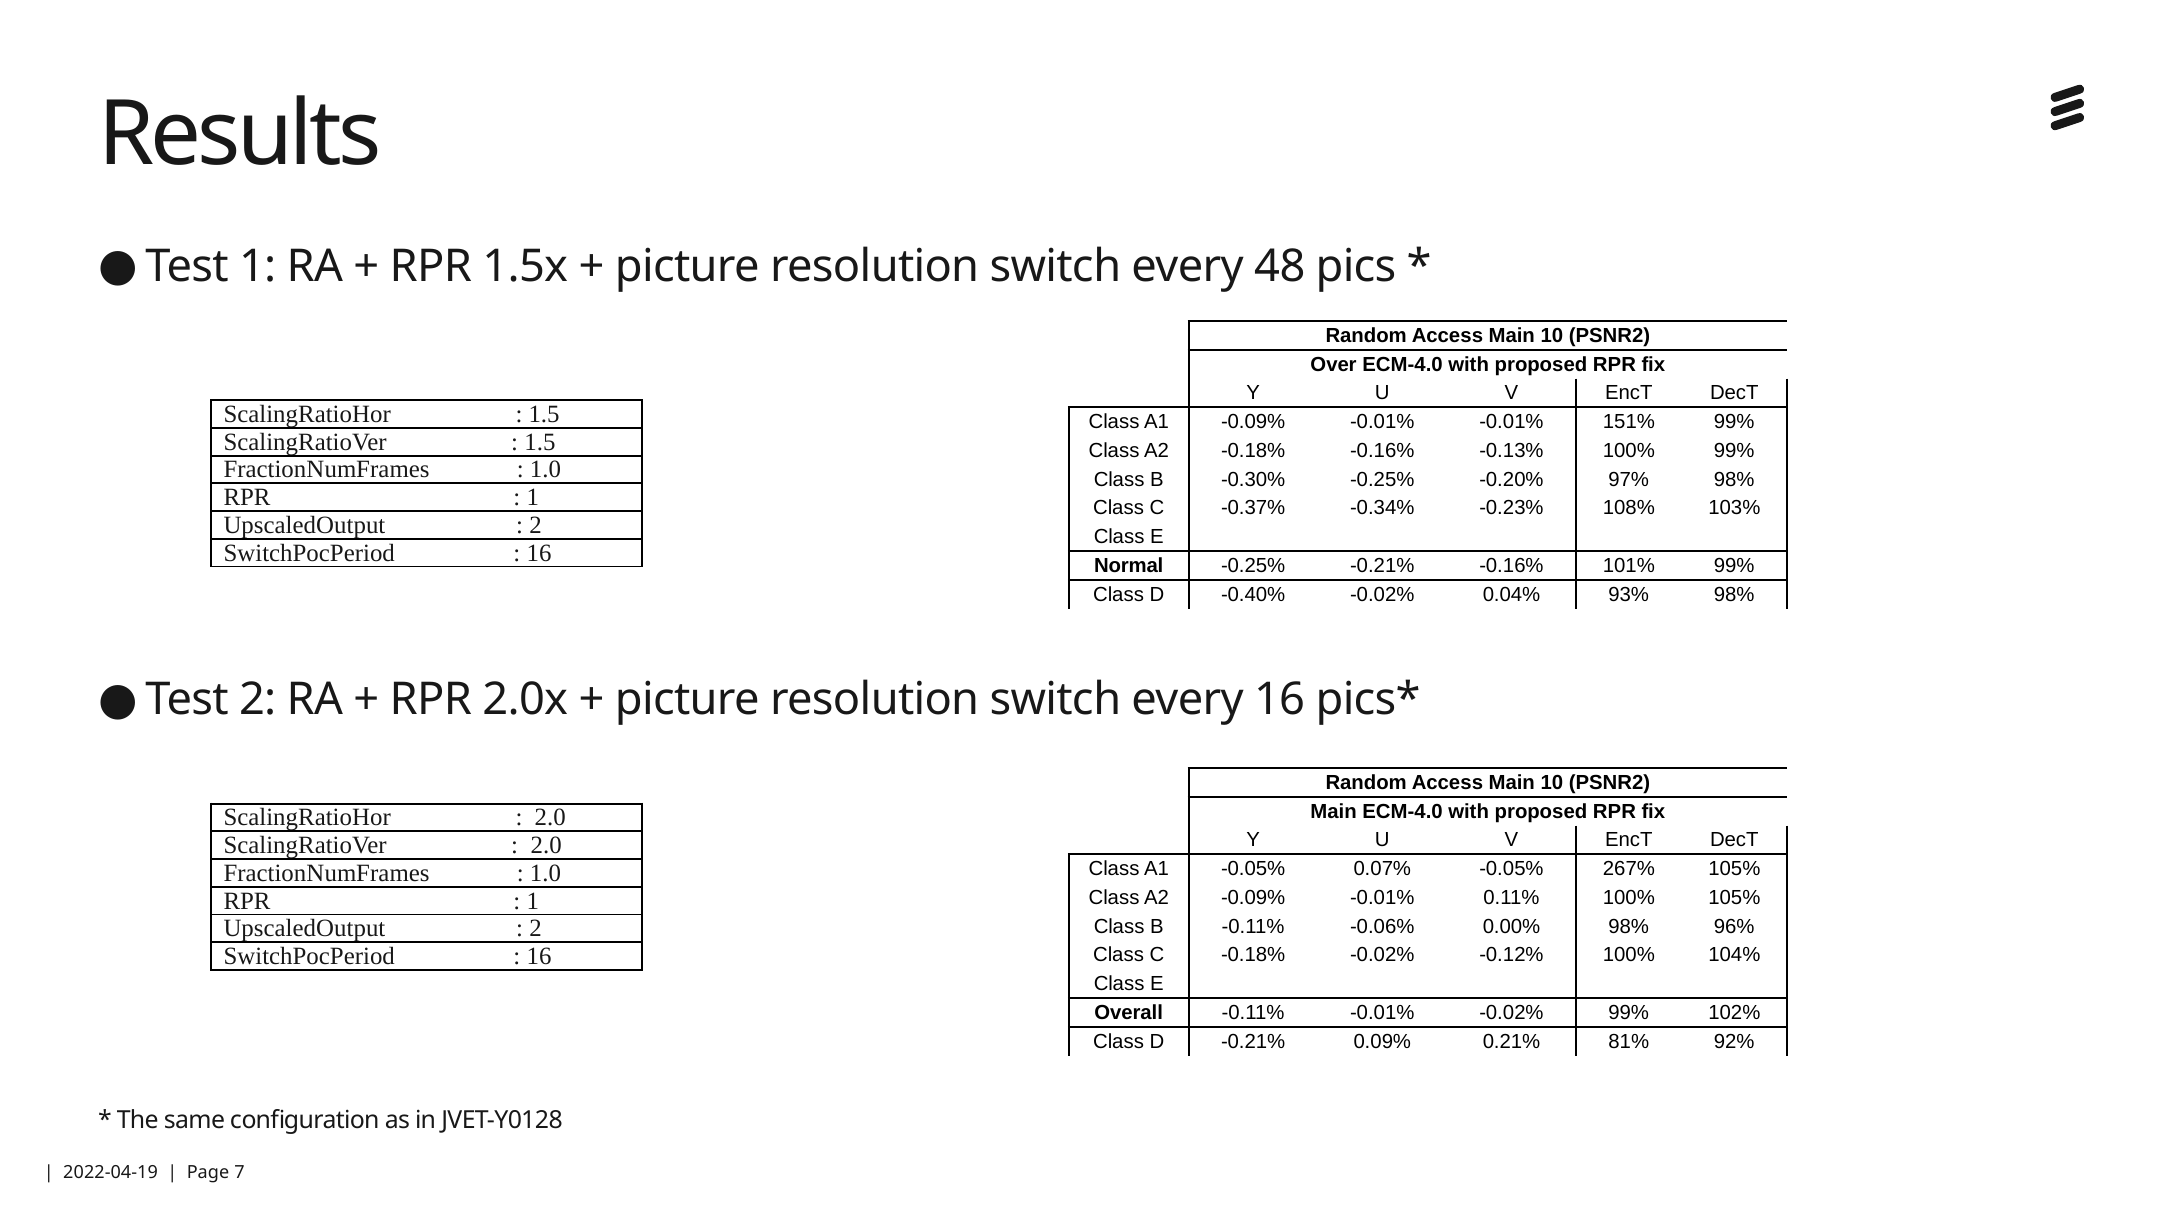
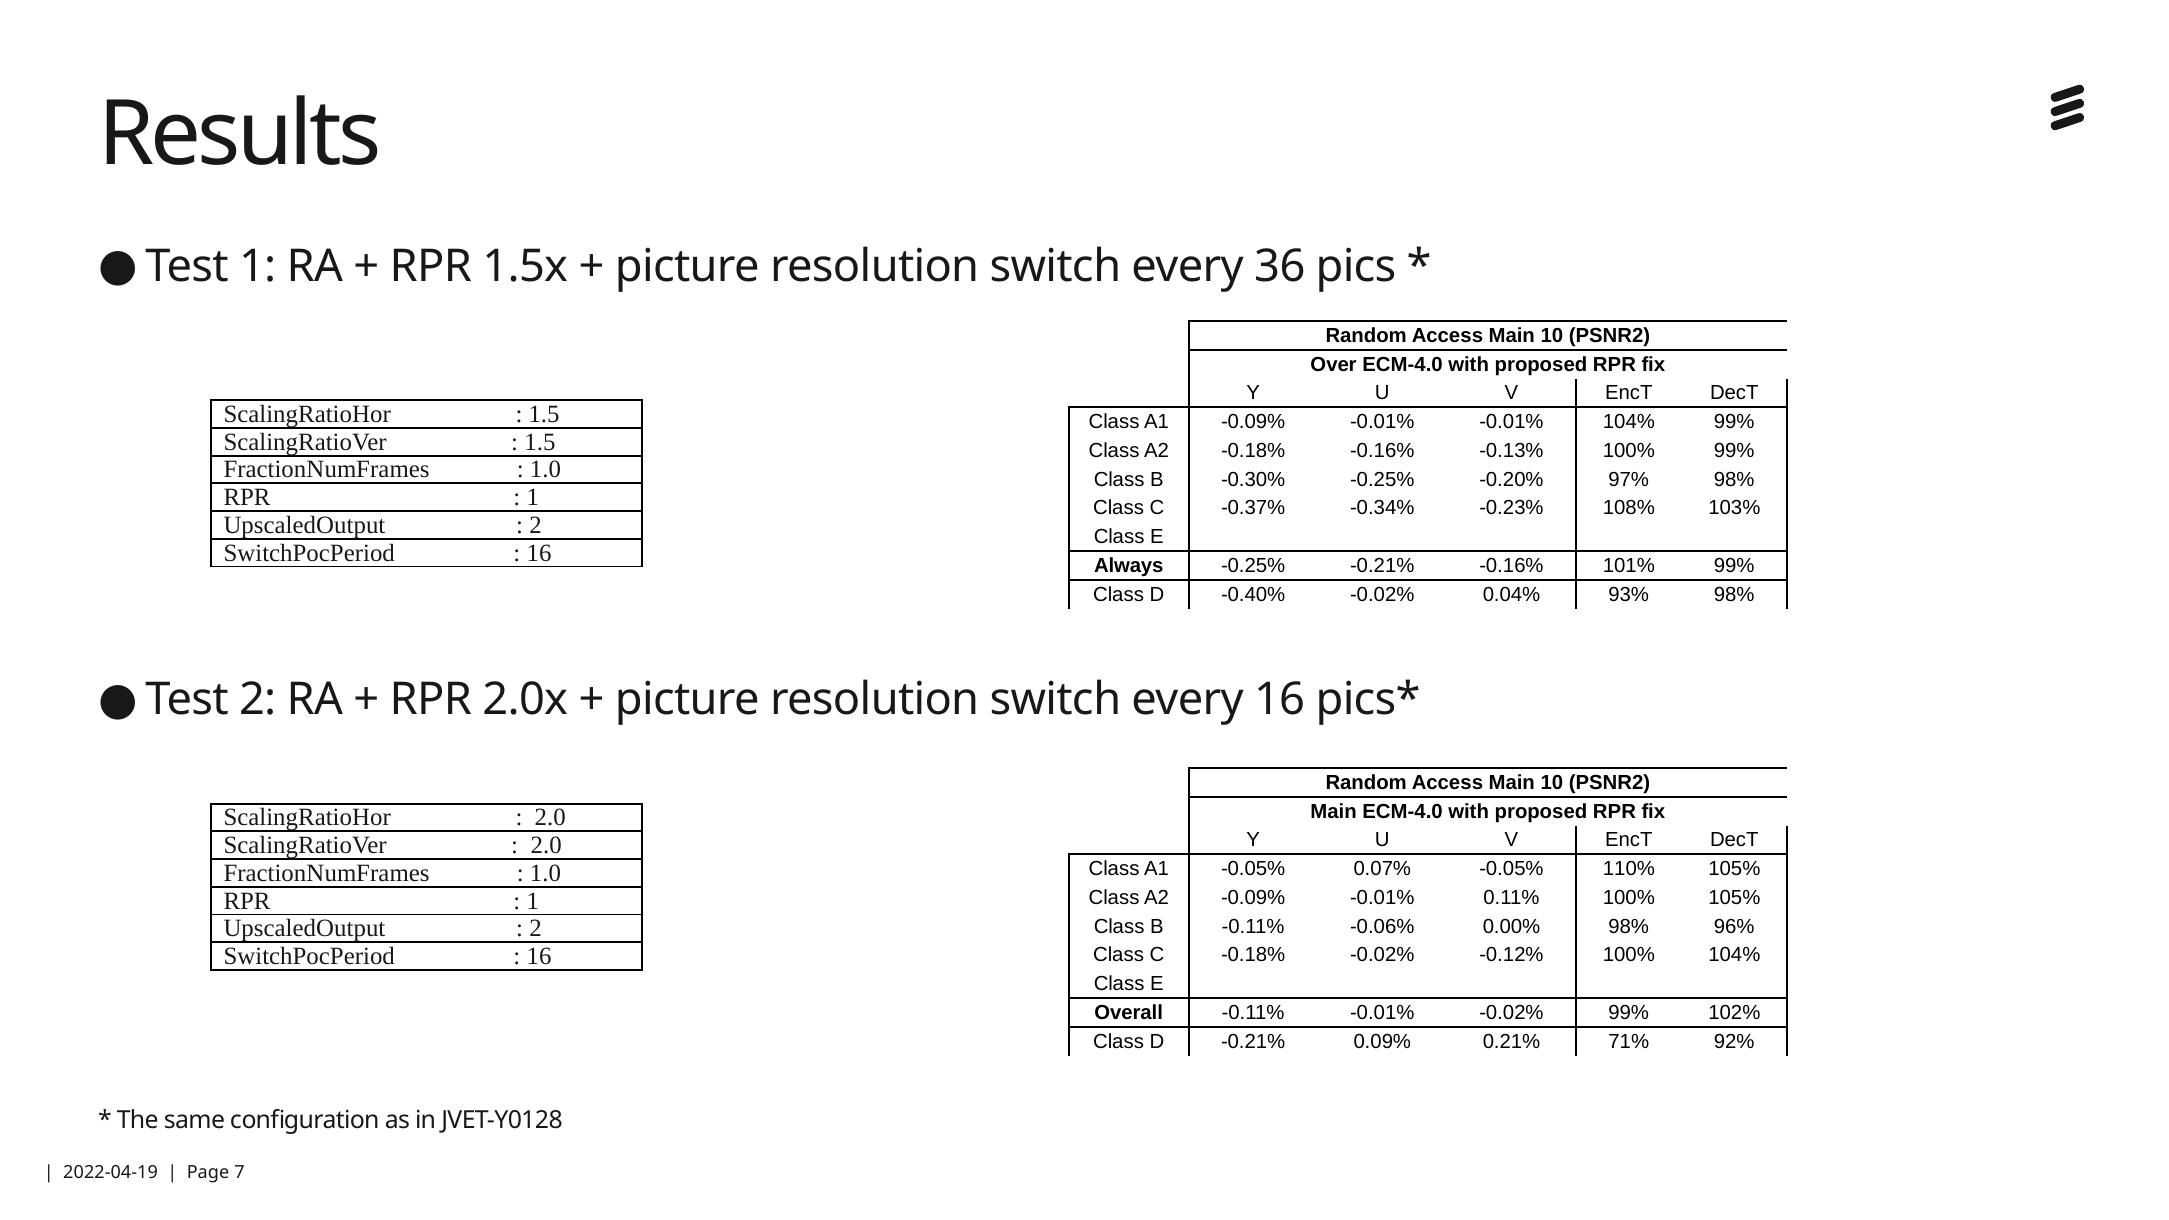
48: 48 -> 36
-0.01% 151%: 151% -> 104%
Normal: Normal -> Always
267%: 267% -> 110%
81%: 81% -> 71%
